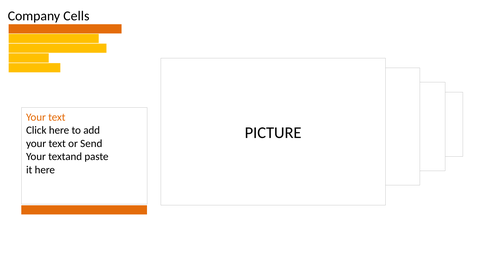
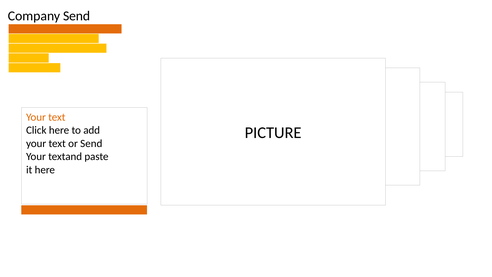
Company Cells: Cells -> Send
